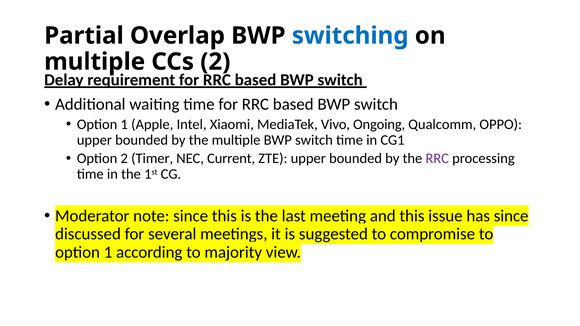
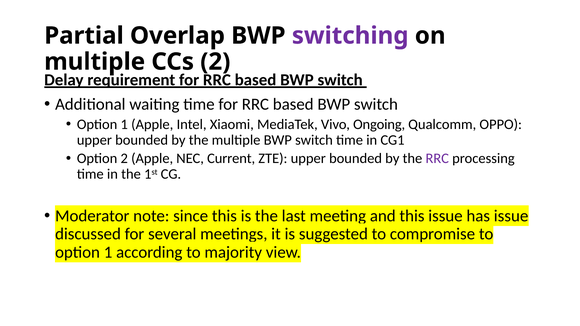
switching colour: blue -> purple
2 Timer: Timer -> Apple
since at (511, 216): since -> issue
